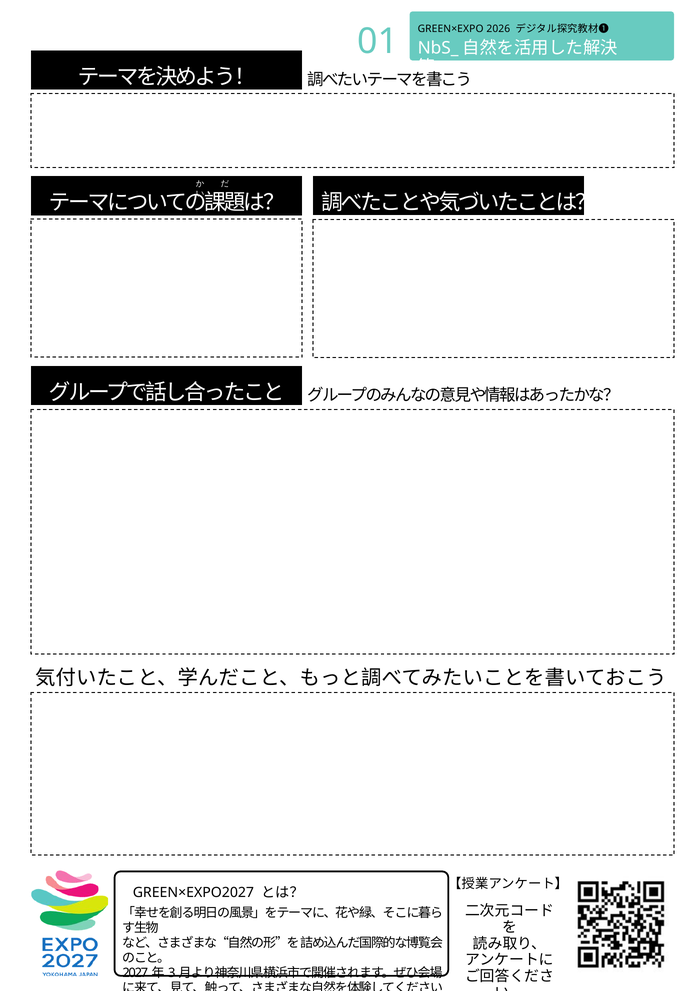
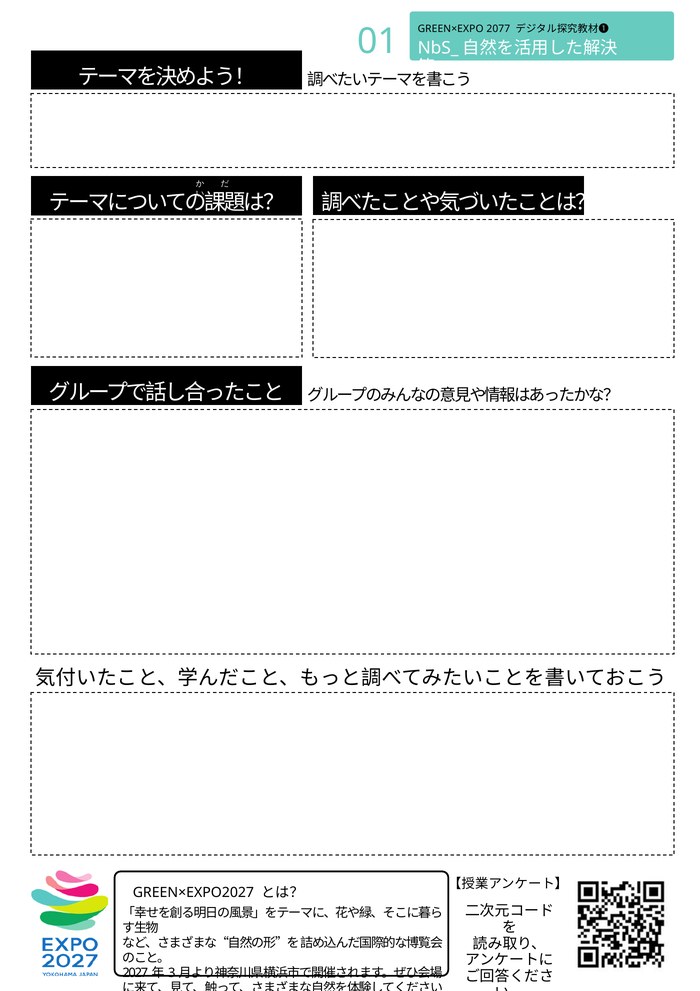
2026: 2026 -> 2077
